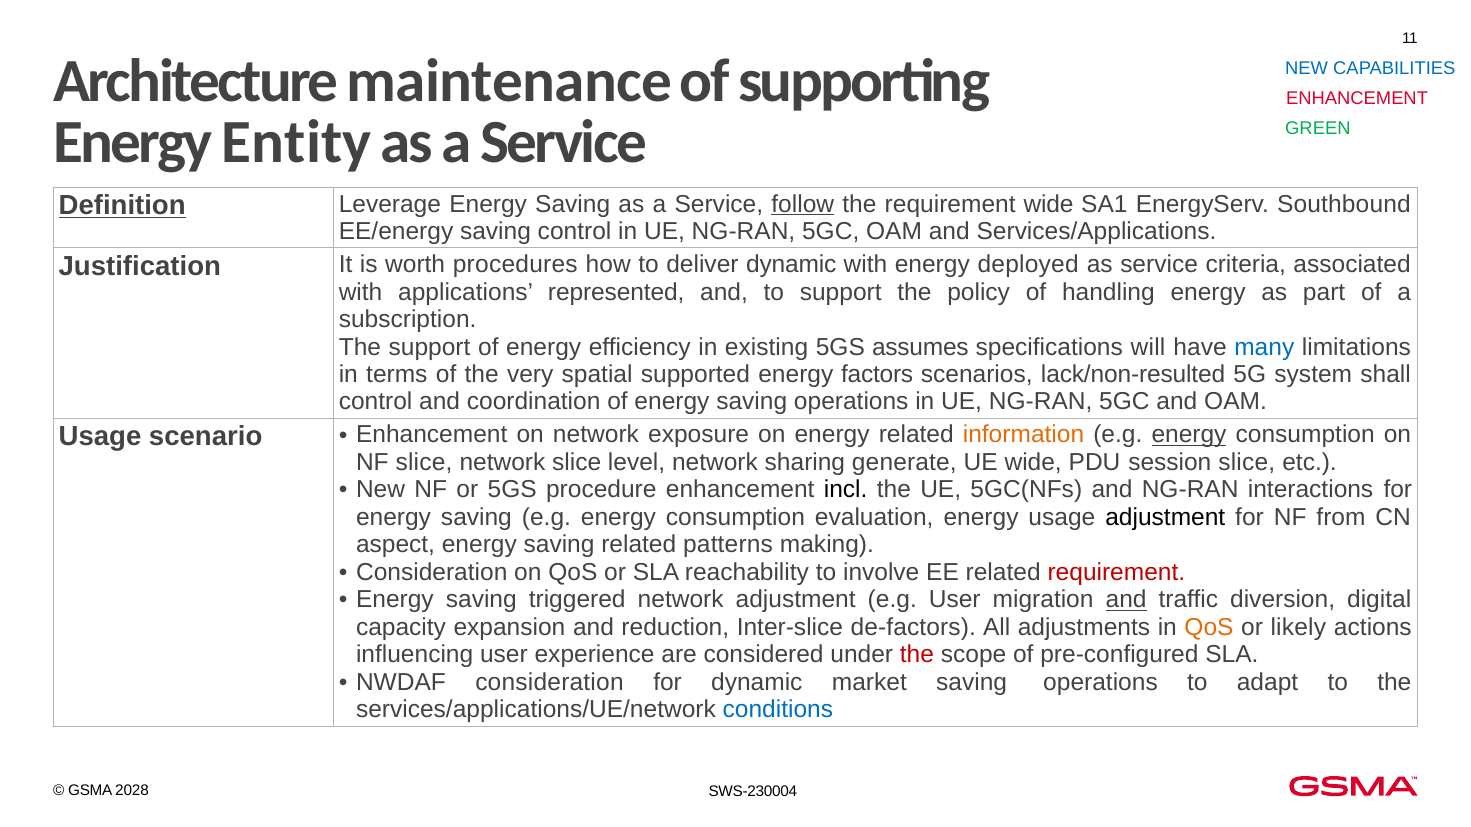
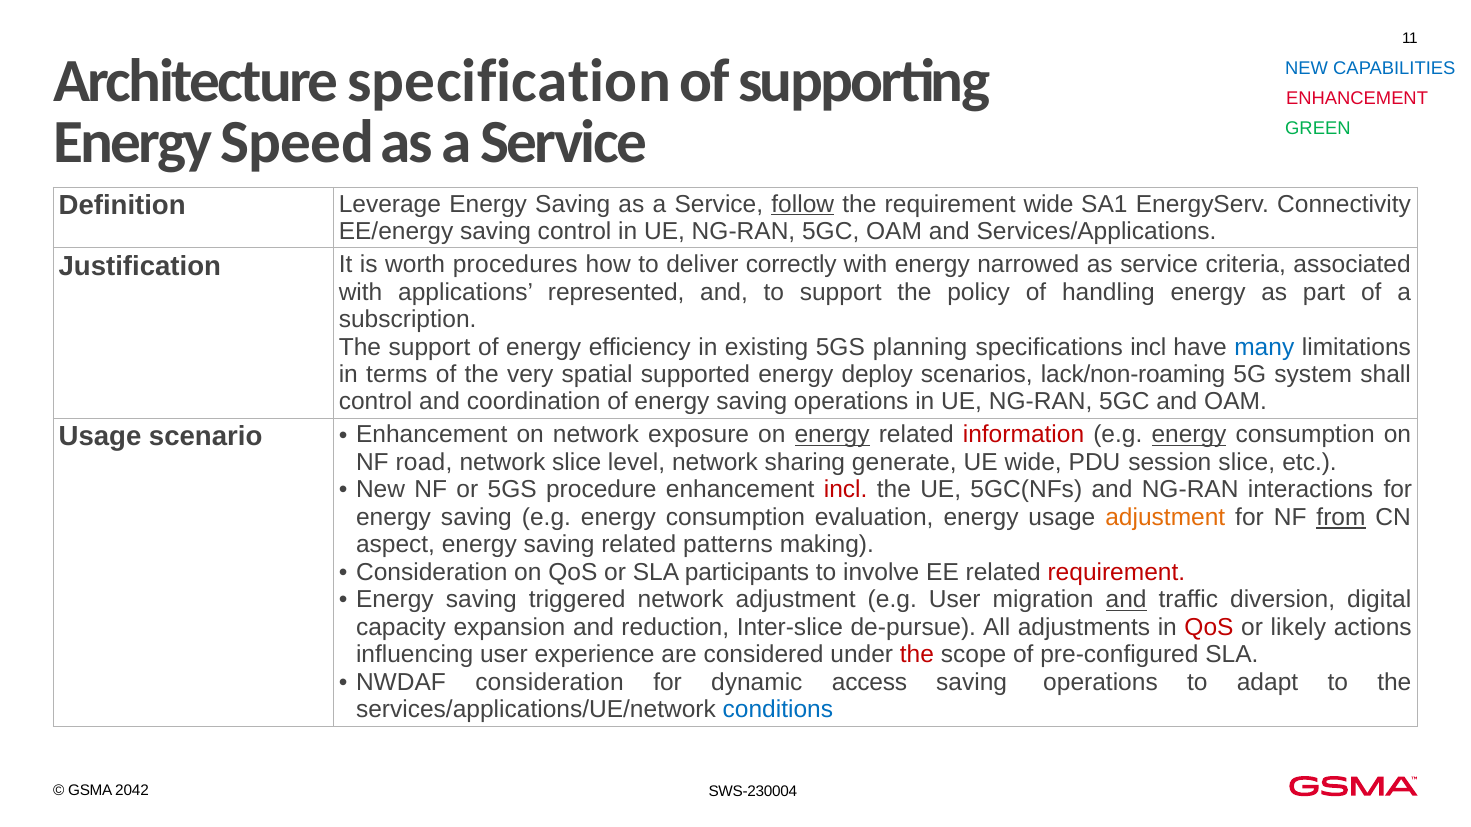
maintenance: maintenance -> specification
Entity: Entity -> Speed
Definition underline: present -> none
Southbound: Southbound -> Connectivity
deliver dynamic: dynamic -> correctly
deployed: deployed -> narrowed
assumes: assumes -> planning
specifications will: will -> incl
factors: factors -> deploy
lack/non-resulted: lack/non-resulted -> lack/non-roaming
energy at (832, 435) underline: none -> present
information colour: orange -> red
NF slice: slice -> road
incl at (846, 490) colour: black -> red
adjustment at (1165, 518) colour: black -> orange
from underline: none -> present
reachability: reachability -> participants
de-factors: de-factors -> de-pursue
QoS at (1209, 628) colour: orange -> red
market: market -> access
2028: 2028 -> 2042
